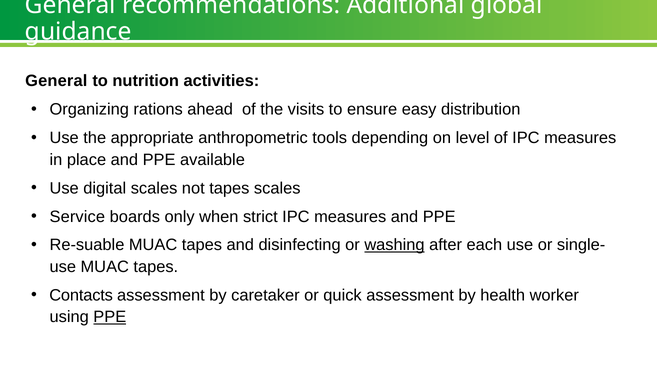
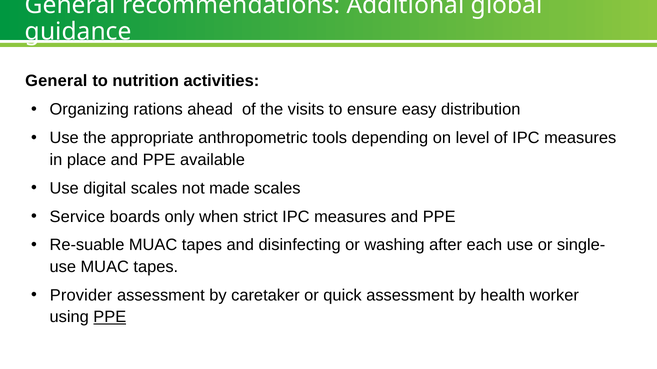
not tapes: tapes -> made
washing underline: present -> none
Contacts: Contacts -> Provider
